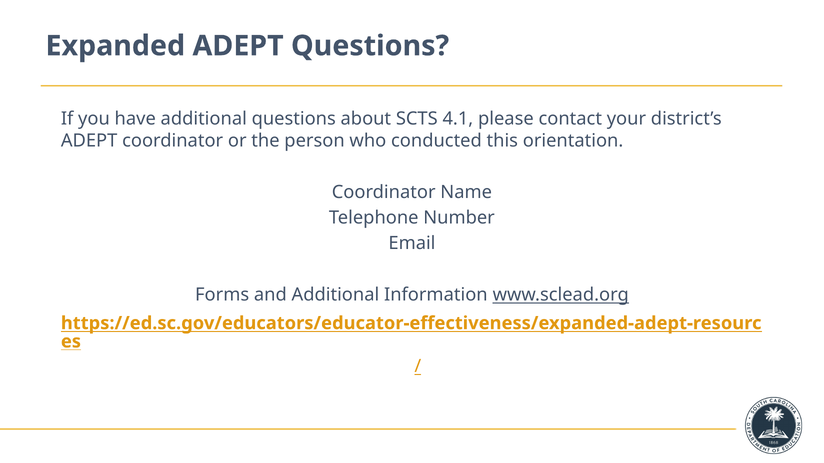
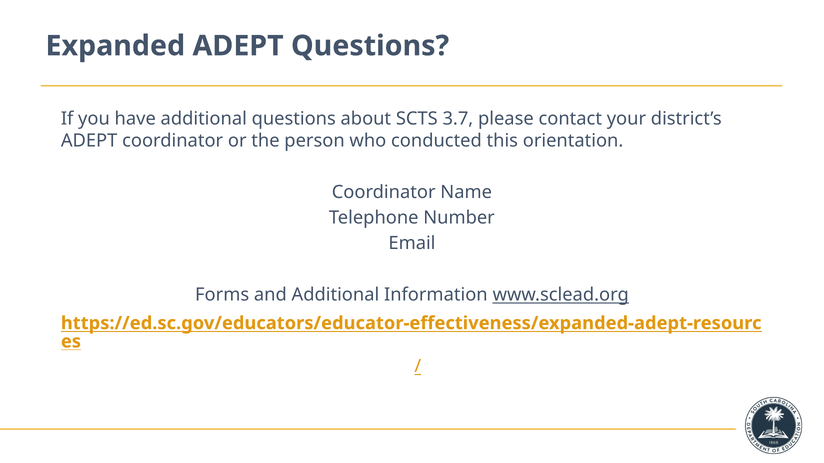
4.1: 4.1 -> 3.7
